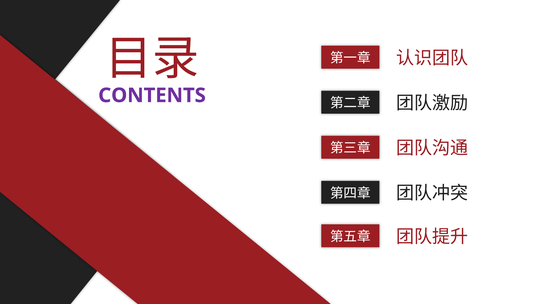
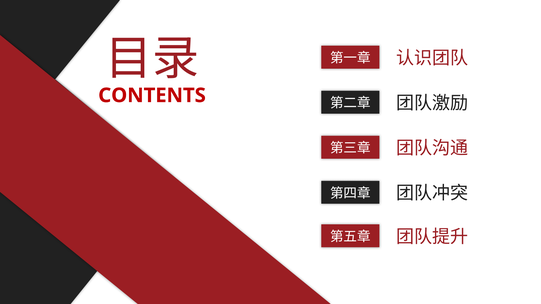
CONTENTS colour: purple -> red
